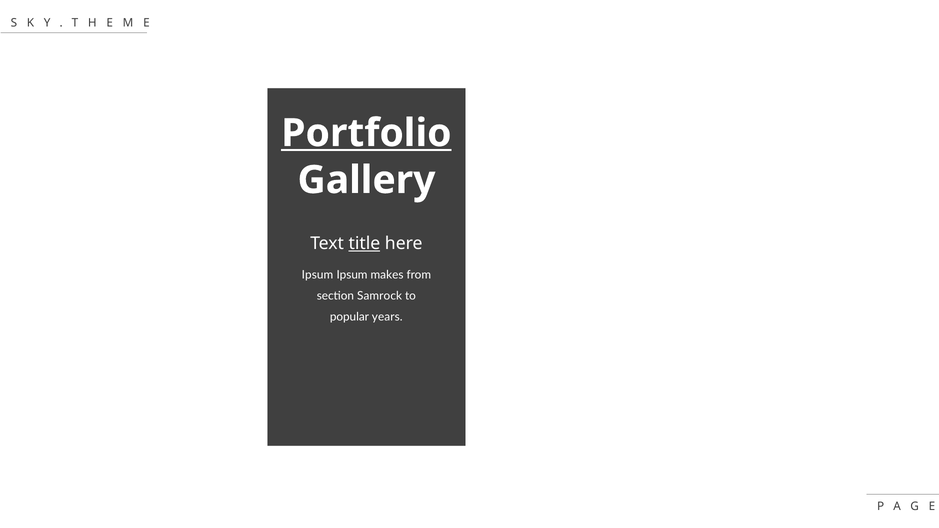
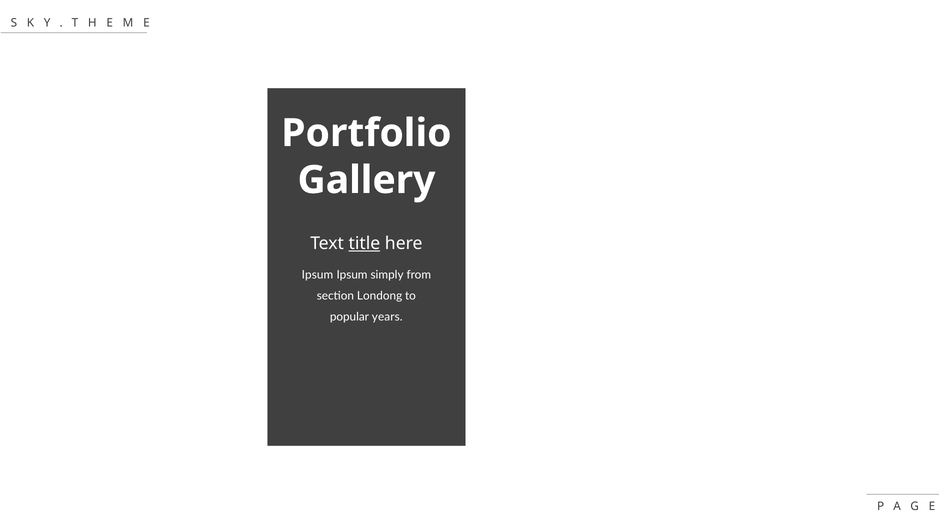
Portfolio underline: present -> none
makes: makes -> simply
Samrock: Samrock -> Londong
